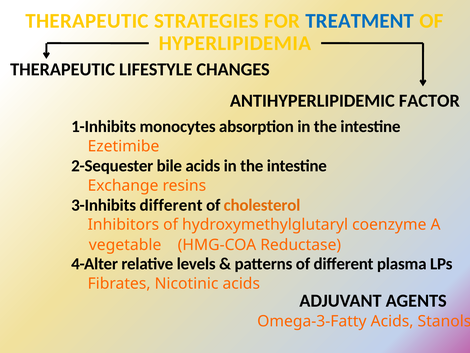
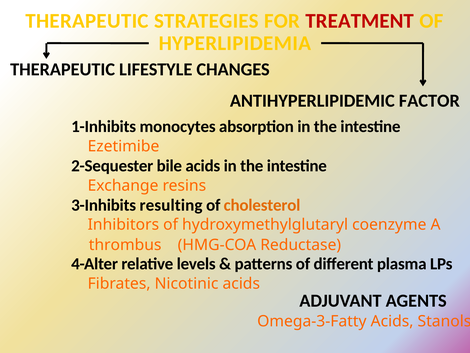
TREATMENT colour: blue -> red
3-Inhibits different: different -> resulting
vegetable: vegetable -> thrombus
